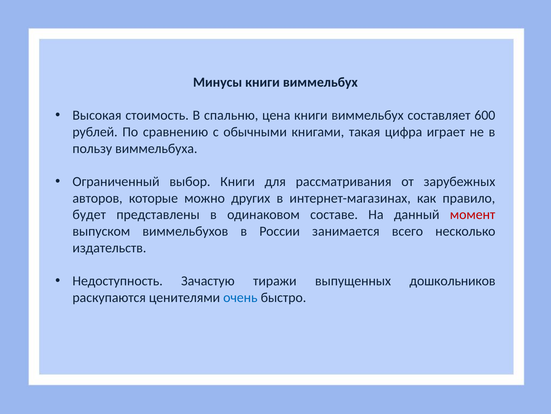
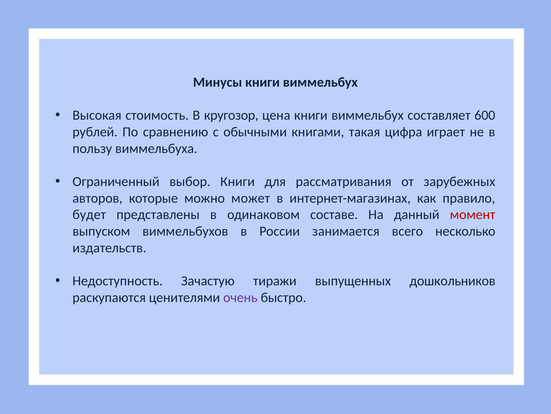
спальню: спальню -> кругозор
других: других -> может
очень colour: blue -> purple
